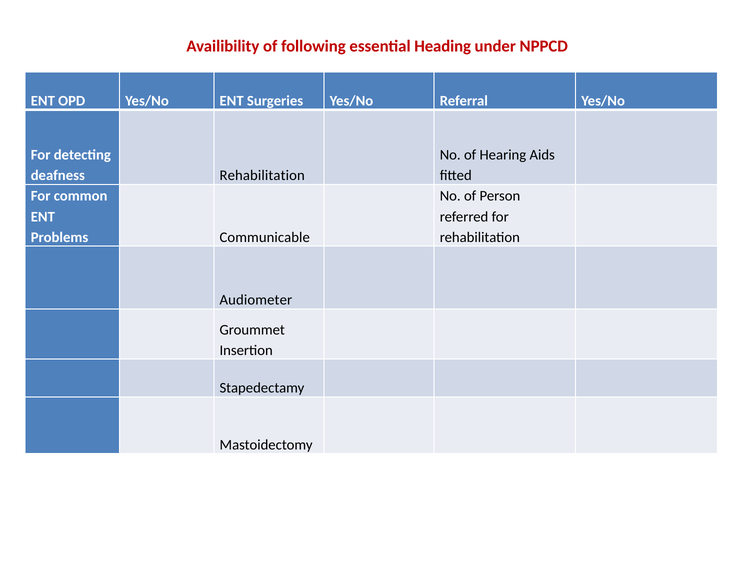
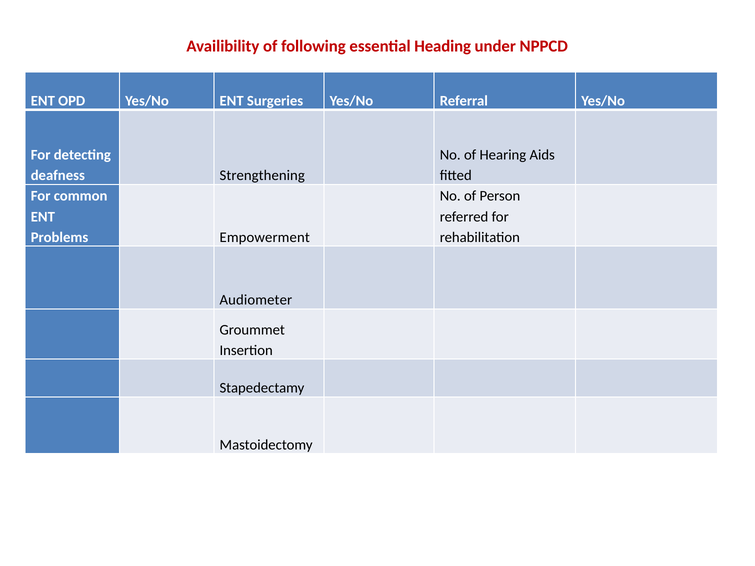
deafness Rehabilitation: Rehabilitation -> Strengthening
Communicable: Communicable -> Empowerment
